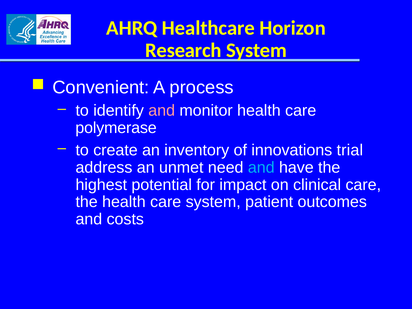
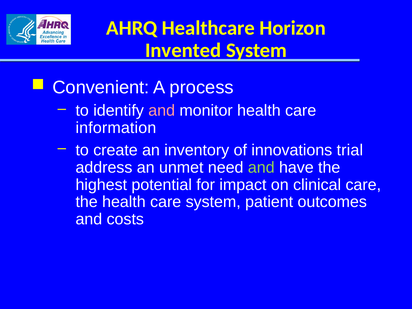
Research: Research -> Invented
polymerase: polymerase -> information
and at (261, 167) colour: light blue -> light green
